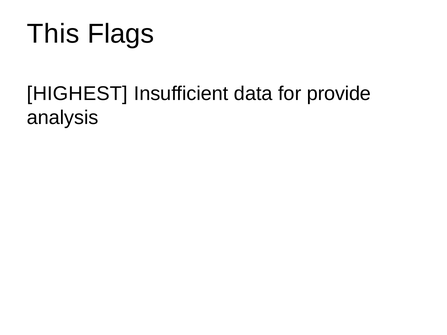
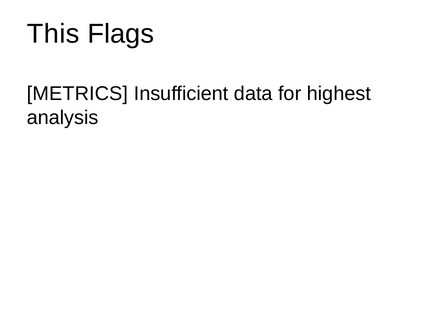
HIGHEST: HIGHEST -> METRICS
provide: provide -> highest
